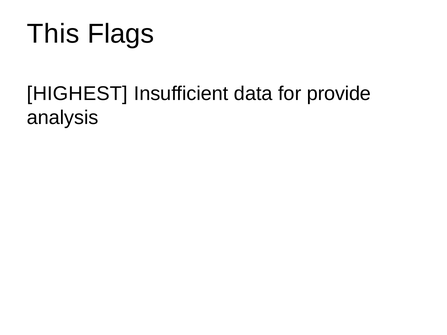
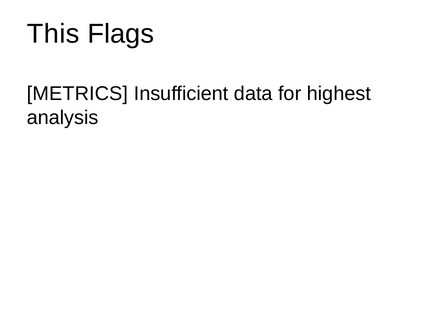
HIGHEST: HIGHEST -> METRICS
provide: provide -> highest
